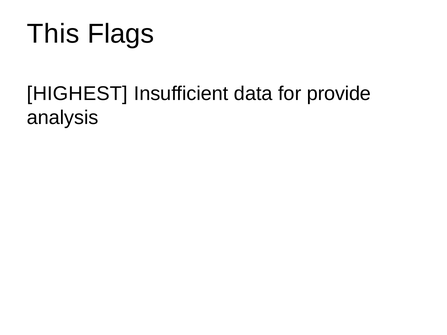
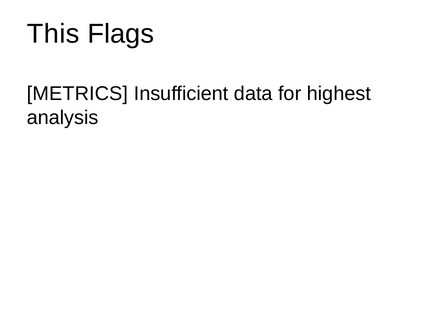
HIGHEST: HIGHEST -> METRICS
provide: provide -> highest
